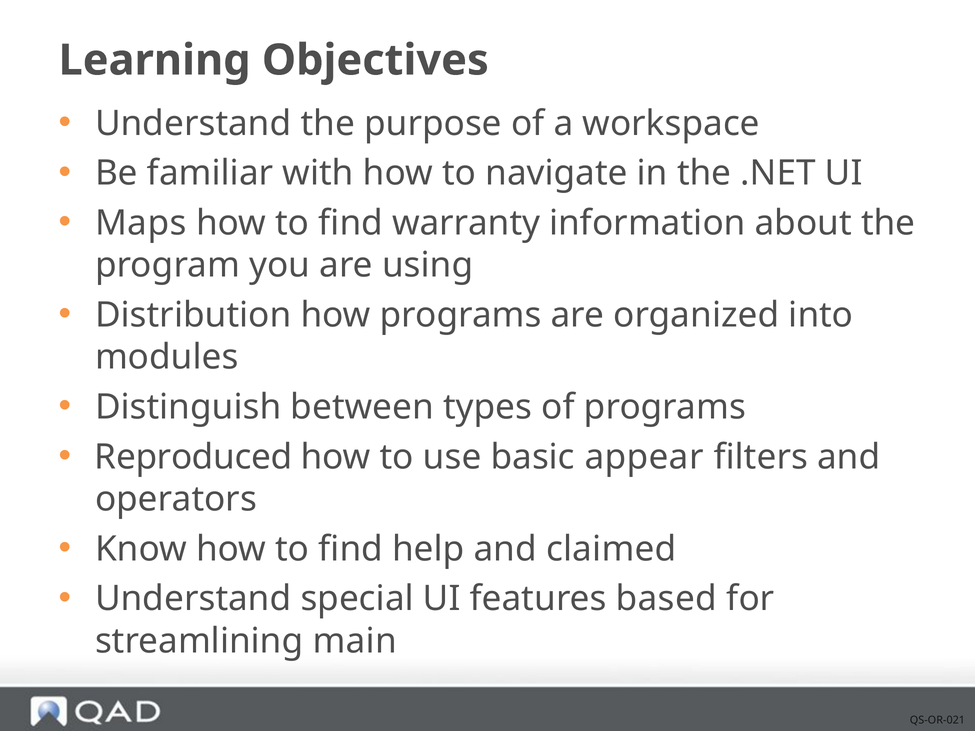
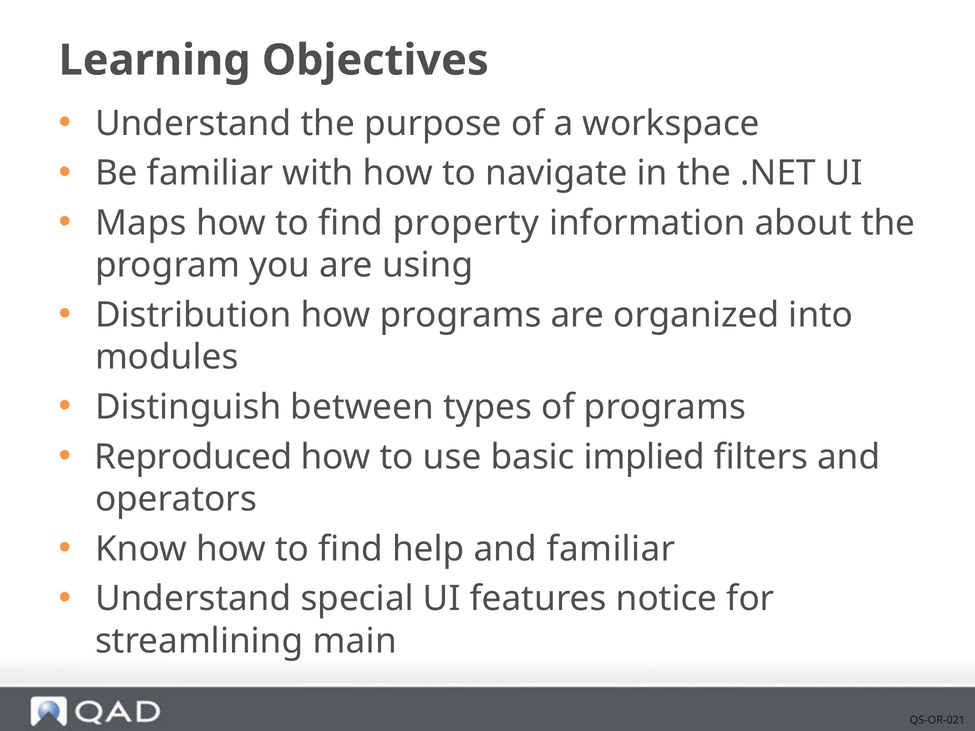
warranty: warranty -> property
appear: appear -> implied
and claimed: claimed -> familiar
based: based -> notice
